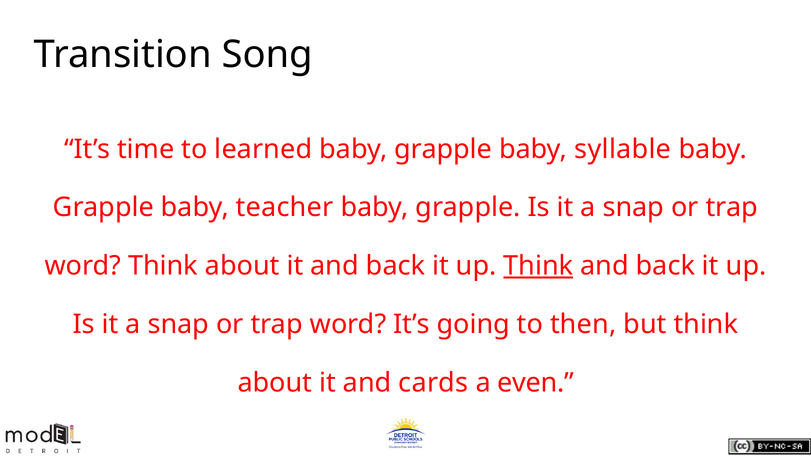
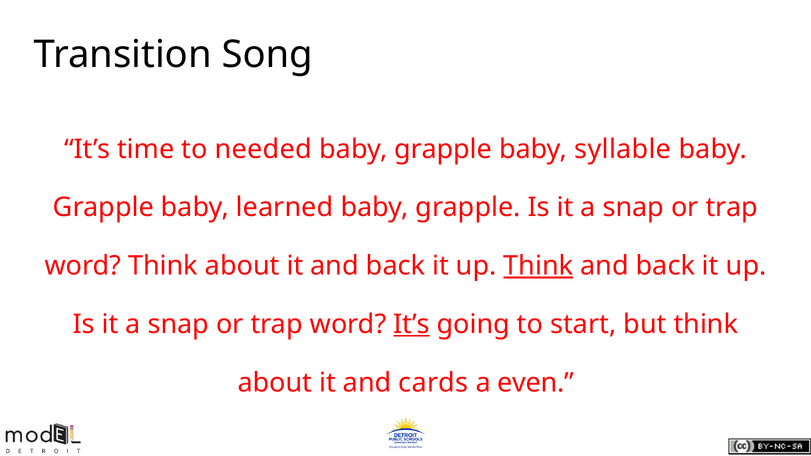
learned: learned -> needed
teacher: teacher -> learned
It’s at (412, 324) underline: none -> present
then: then -> start
